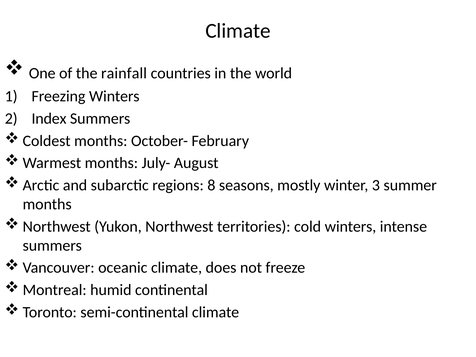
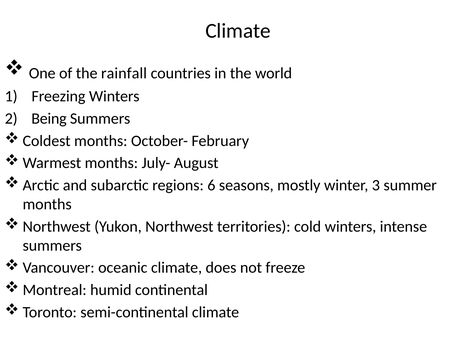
Index: Index -> Being
8: 8 -> 6
